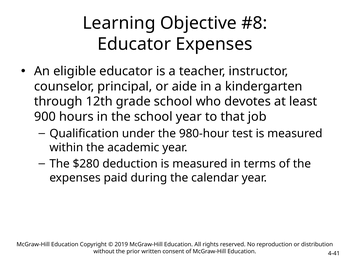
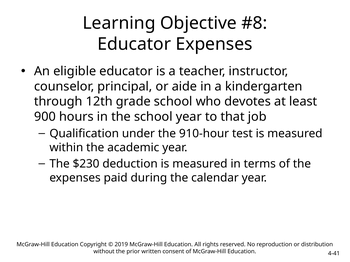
980-hour: 980-hour -> 910-hour
$280: $280 -> $230
